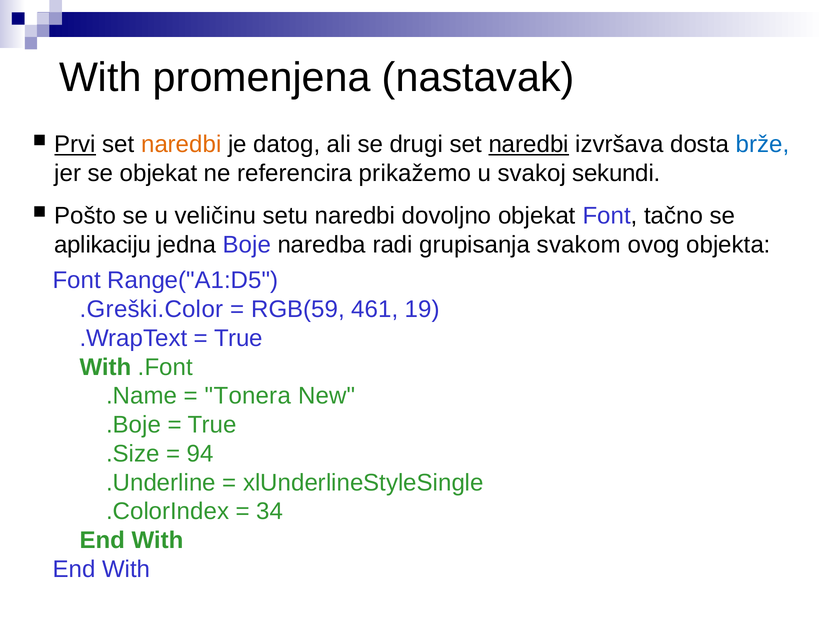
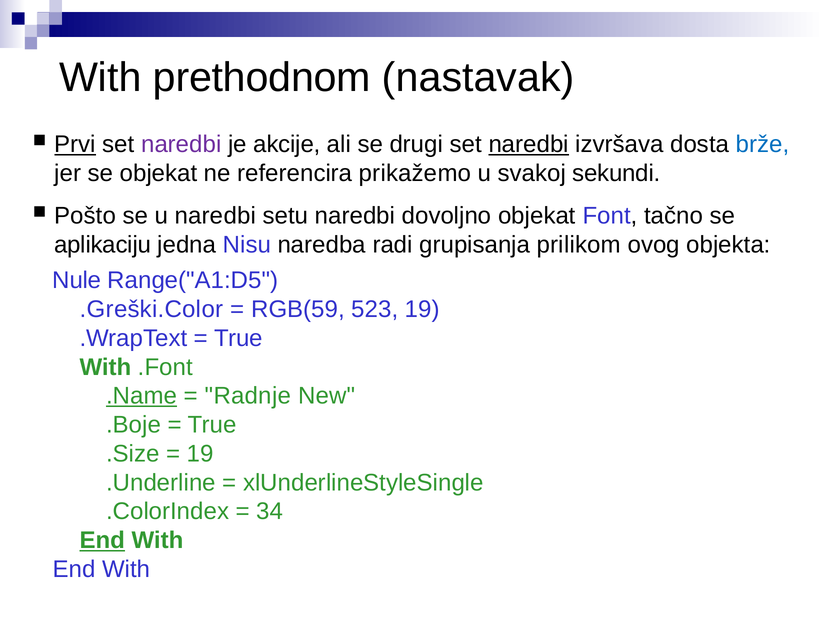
promenjena: promenjena -> prethodnom
naredbi at (181, 144) colour: orange -> purple
datog: datog -> akcije
u veličinu: veličinu -> naredbi
Boje: Boje -> Nisu
svakom: svakom -> prilikom
Font at (77, 280): Font -> Nule
461: 461 -> 523
.Name underline: none -> present
Tonera: Tonera -> Radnje
94 at (200, 454): 94 -> 19
End at (102, 540) underline: none -> present
